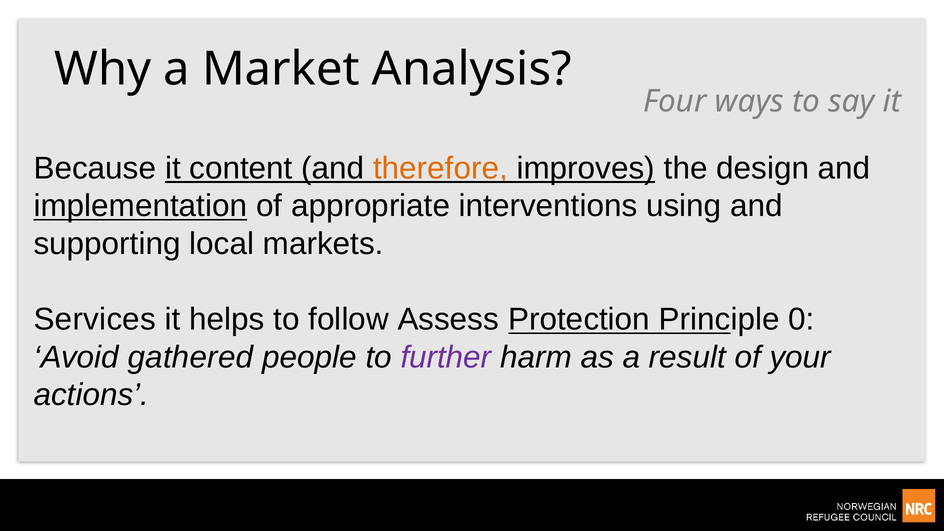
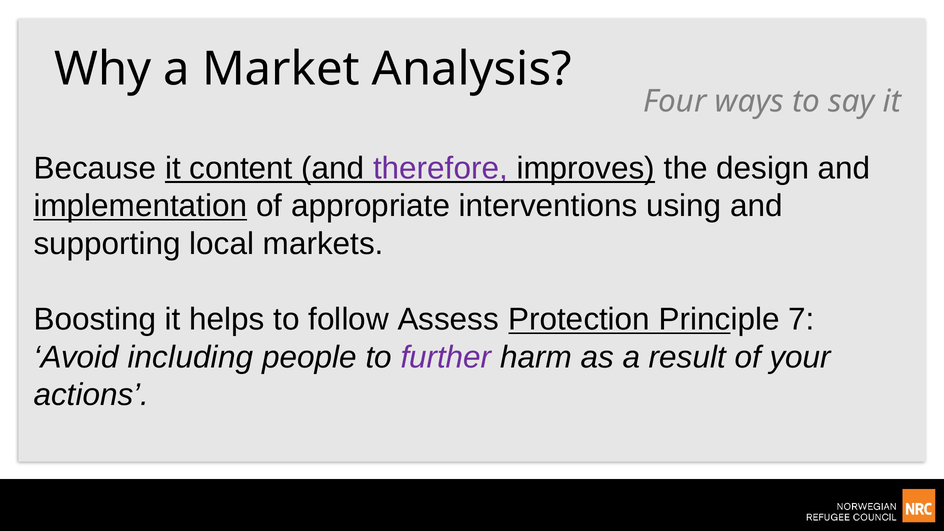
therefore colour: orange -> purple
Services: Services -> Boosting
0: 0 -> 7
gathered: gathered -> including
